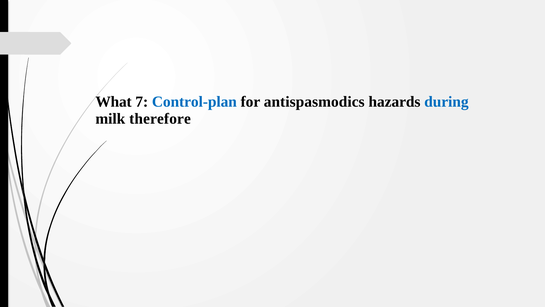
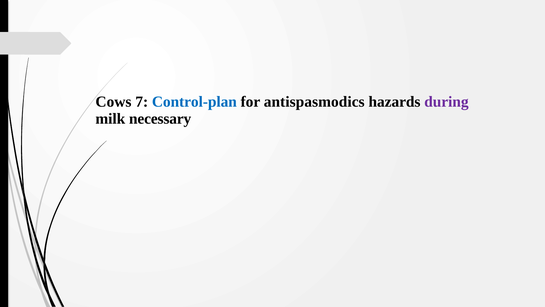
What: What -> Cows
during colour: blue -> purple
therefore: therefore -> necessary
